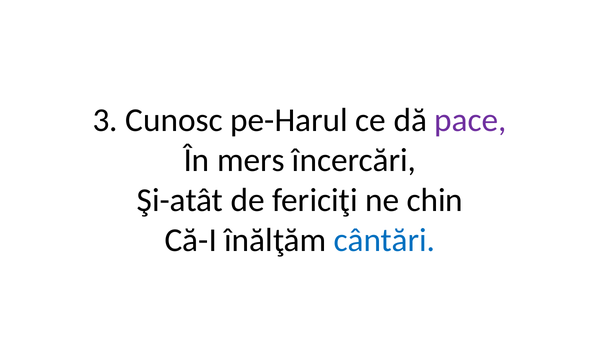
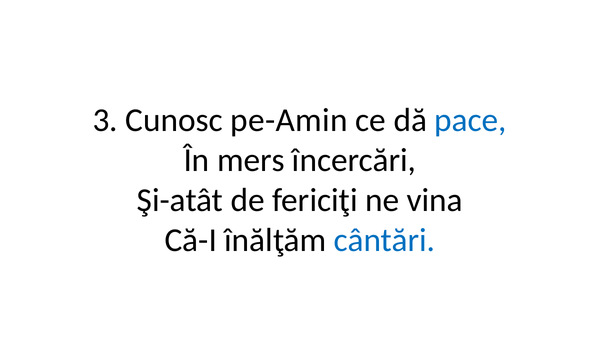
pe-Harul: pe-Harul -> pe-Amin
pace colour: purple -> blue
chin: chin -> vina
